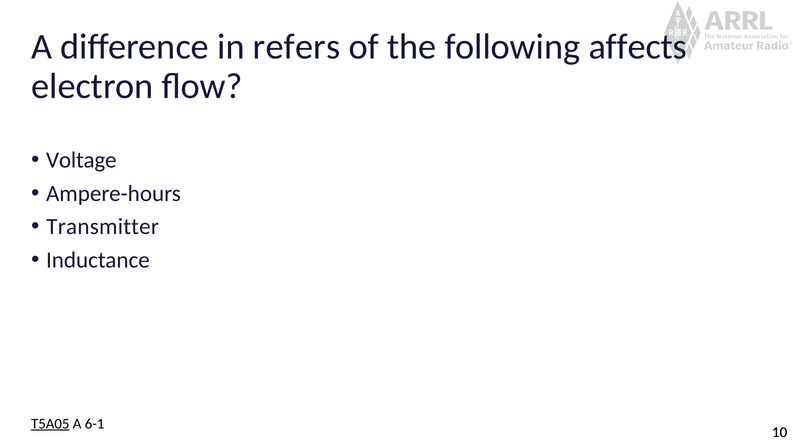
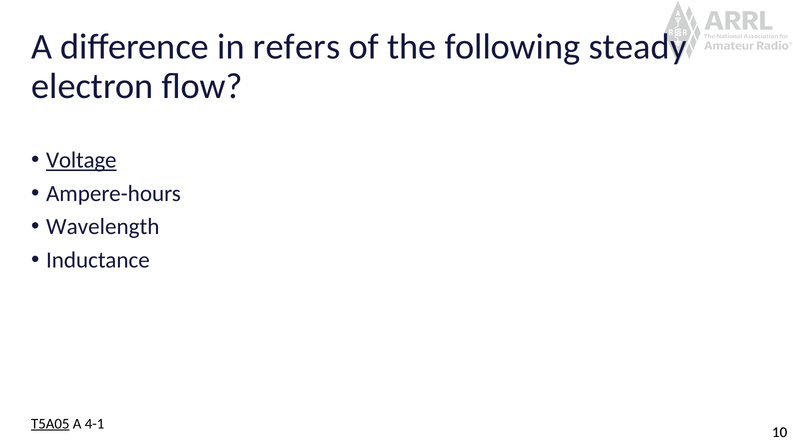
affects: affects -> steady
Voltage underline: none -> present
Transmitter: Transmitter -> Wavelength
6-1: 6-1 -> 4-1
